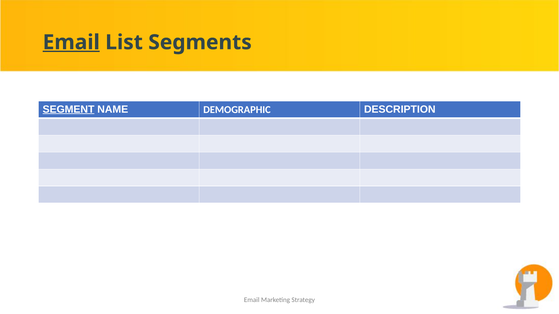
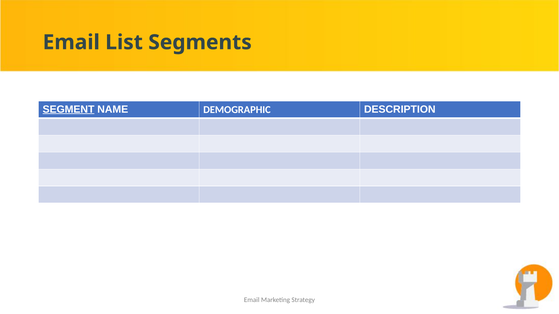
Email at (71, 42) underline: present -> none
